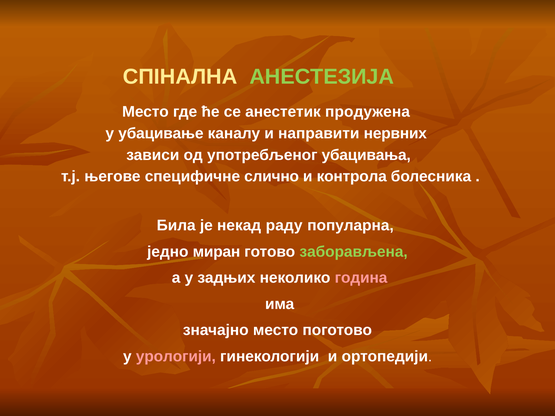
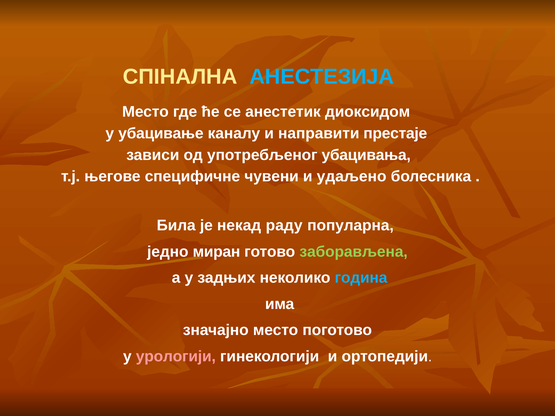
АНЕСТЕЗИЈА colour: light green -> light blue
продужена: продужена -> диоксидом
нервних: нервних -> престаје
слично: слично -> чувени
контрола: контрола -> удаљено
година colour: pink -> light blue
